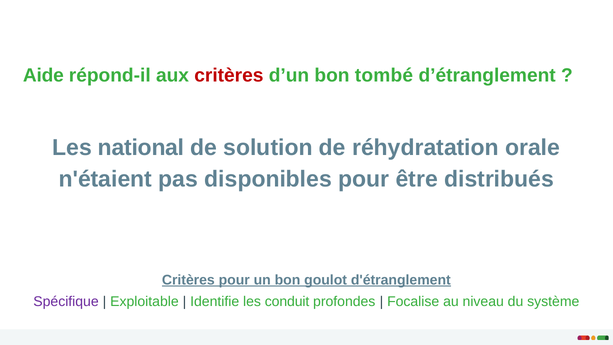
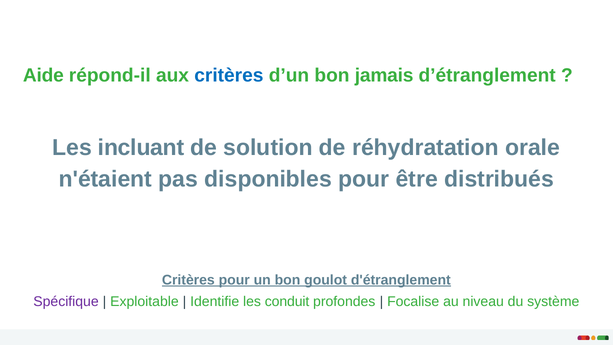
critères at (229, 75) colour: red -> blue
tombé: tombé -> jamais
national: national -> incluant
